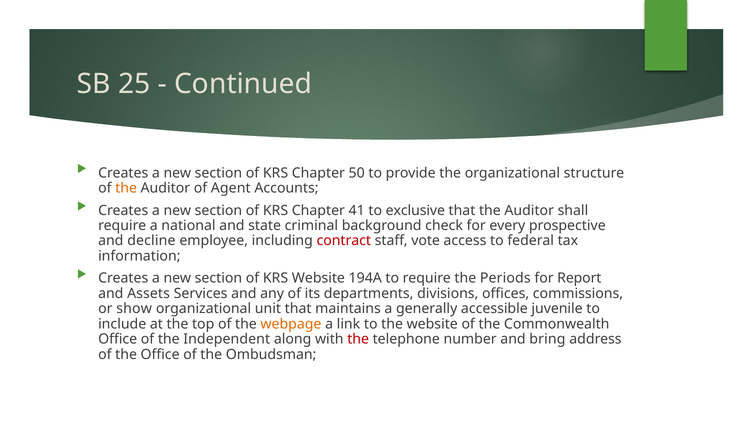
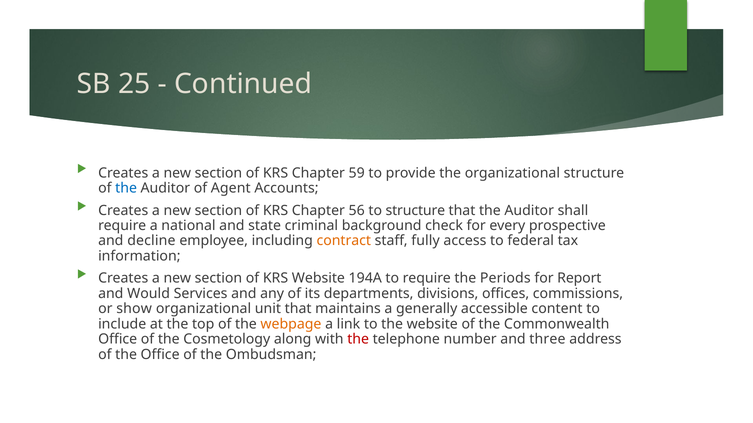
50: 50 -> 59
the at (126, 188) colour: orange -> blue
41: 41 -> 56
to exclusive: exclusive -> structure
contract colour: red -> orange
vote: vote -> fully
Assets: Assets -> Would
juvenile: juvenile -> content
Independent: Independent -> Cosmetology
bring: bring -> three
